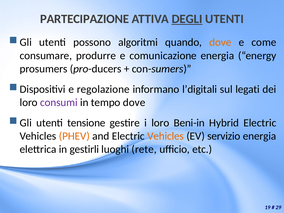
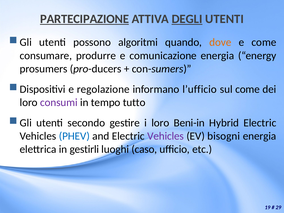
PARTECIPAZIONE underline: none -> present
l’digitali: l’digitali -> l’ufficio
sul legati: legati -> come
tempo dove: dove -> tutto
tensione: tensione -> secondo
PHEV colour: orange -> blue
Vehicles at (166, 136) colour: orange -> purple
servizio: servizio -> bisogni
rete: rete -> caso
